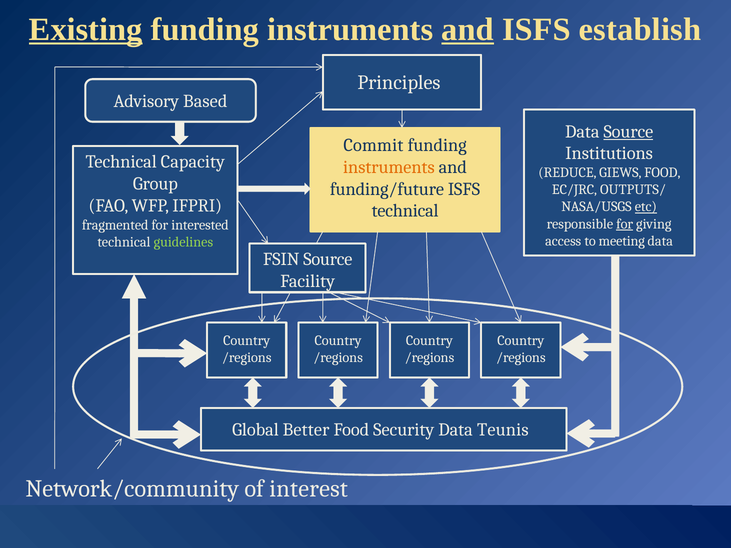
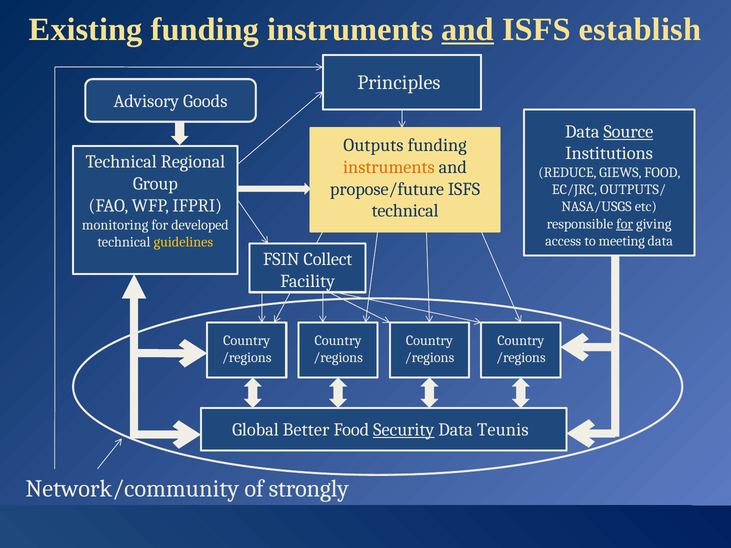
Existing underline: present -> none
Based: Based -> Goods
Commit: Commit -> Outputs
Capacity: Capacity -> Regional
funding/future: funding/future -> propose/future
etc underline: present -> none
fragmented: fragmented -> monitoring
interested: interested -> developed
guidelines colour: light green -> yellow
FSIN Source: Source -> Collect
Security underline: none -> present
interest: interest -> strongly
